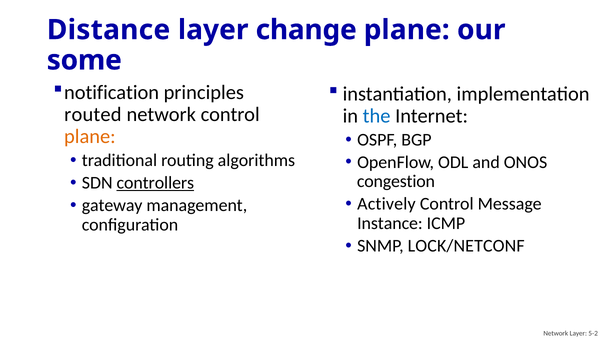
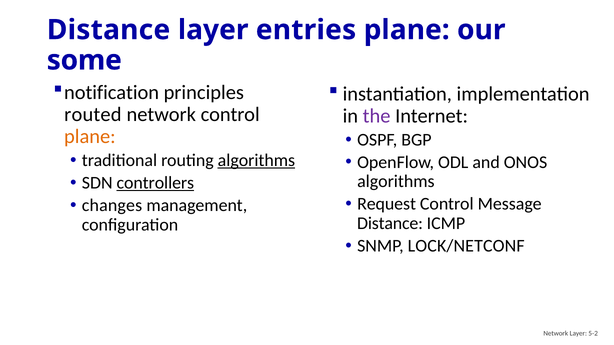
change: change -> entries
the colour: blue -> purple
algorithms at (256, 161) underline: none -> present
congestion at (396, 182): congestion -> algorithms
Actively: Actively -> Request
gateway: gateway -> changes
Instance at (390, 224): Instance -> Distance
